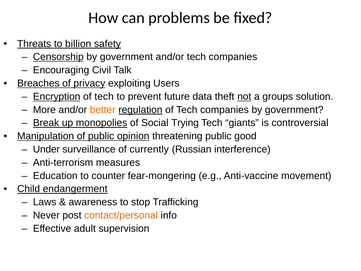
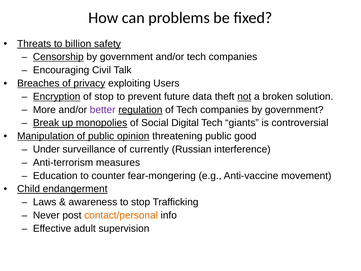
Encryption of tech: tech -> stop
groups: groups -> broken
better colour: orange -> purple
Trying: Trying -> Digital
